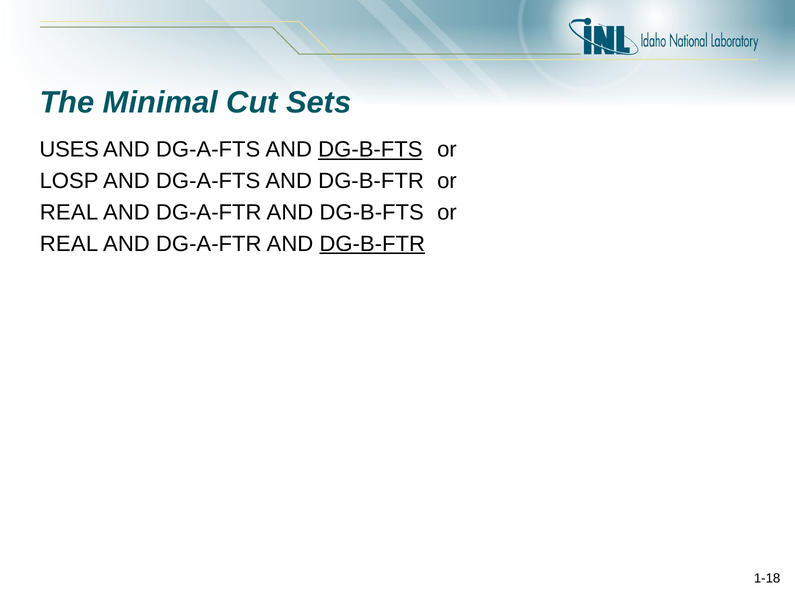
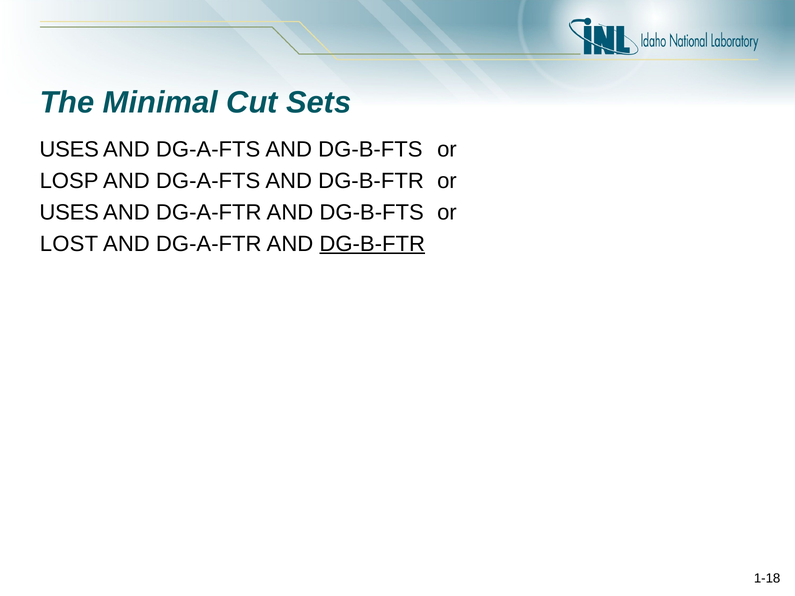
DG-B-FTS at (370, 150) underline: present -> none
REAL at (69, 212): REAL -> USES
REAL at (69, 244): REAL -> LOST
